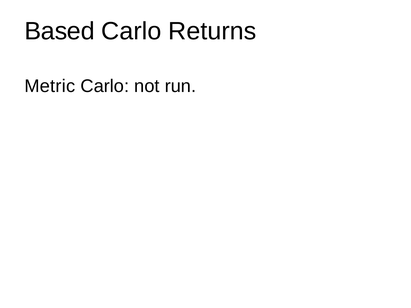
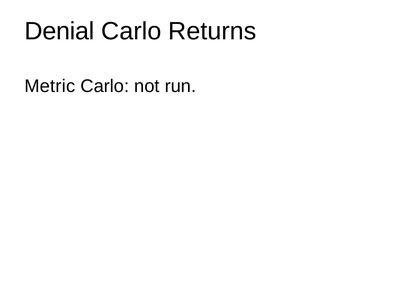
Based: Based -> Denial
